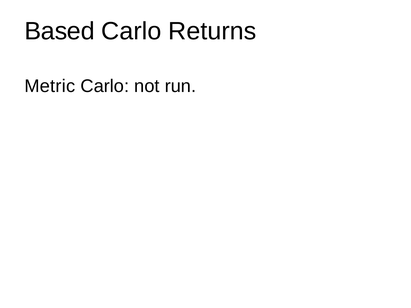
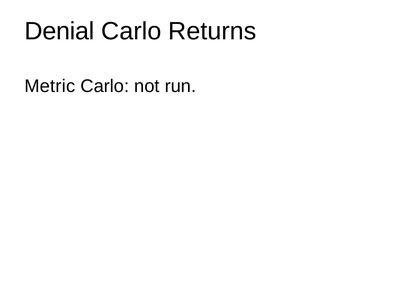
Based: Based -> Denial
